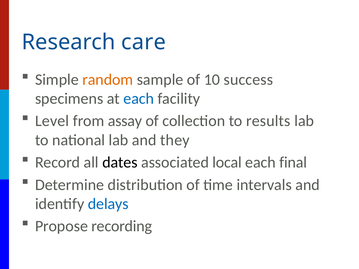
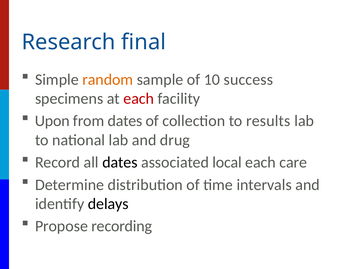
care: care -> final
each at (139, 99) colour: blue -> red
Level: Level -> Upon
from assay: assay -> dates
they: they -> drug
final: final -> care
delays colour: blue -> black
